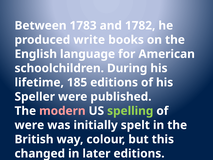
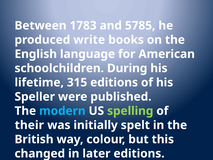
1782: 1782 -> 5785
185: 185 -> 315
modern colour: pink -> light blue
were at (29, 125): were -> their
